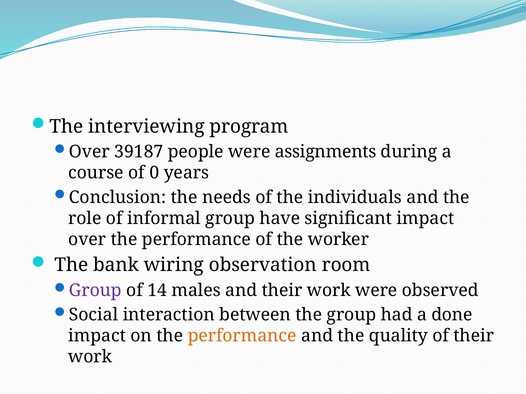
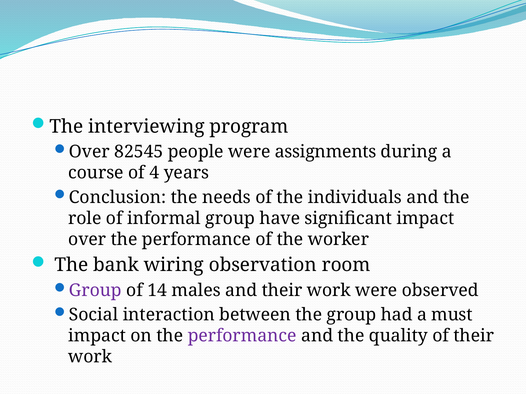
39187: 39187 -> 82545
0: 0 -> 4
done: done -> must
performance at (242, 336) colour: orange -> purple
